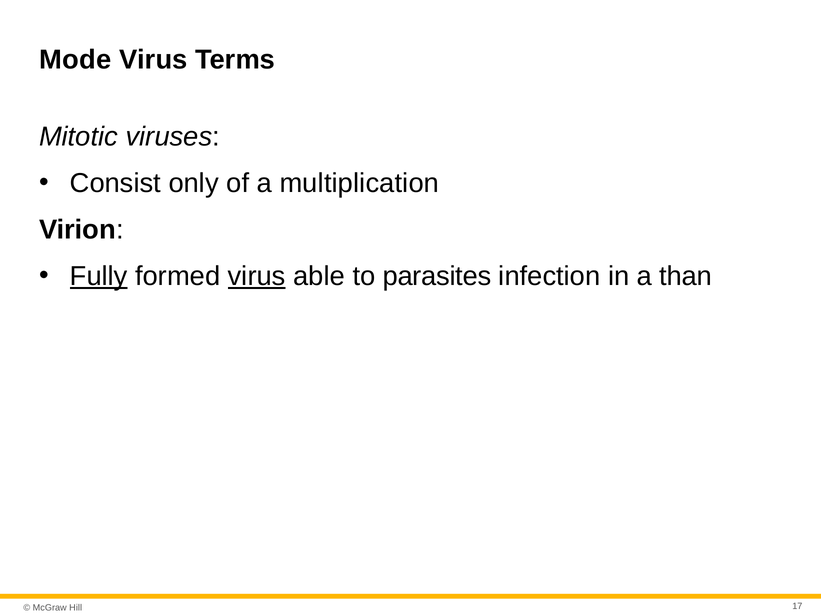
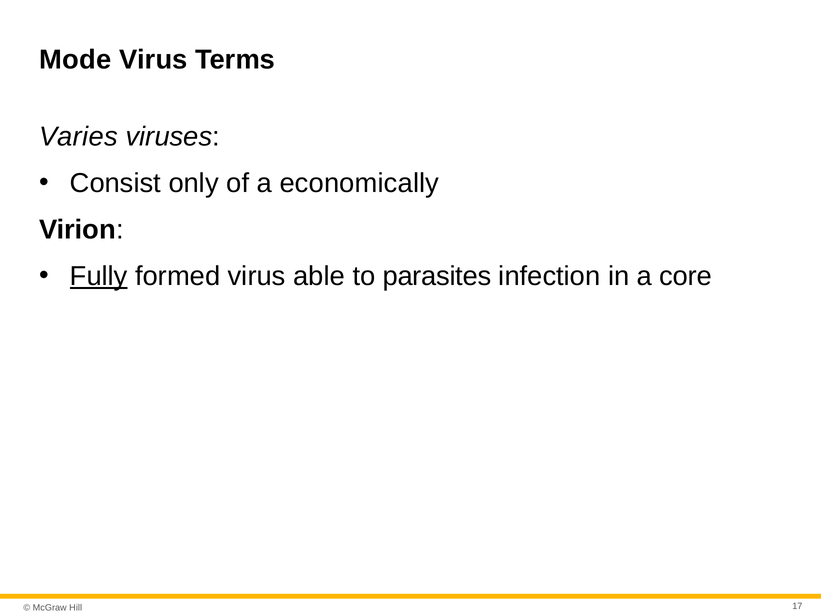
Mitotic: Mitotic -> Varies
multiplication: multiplication -> economically
virus at (257, 277) underline: present -> none
than: than -> core
